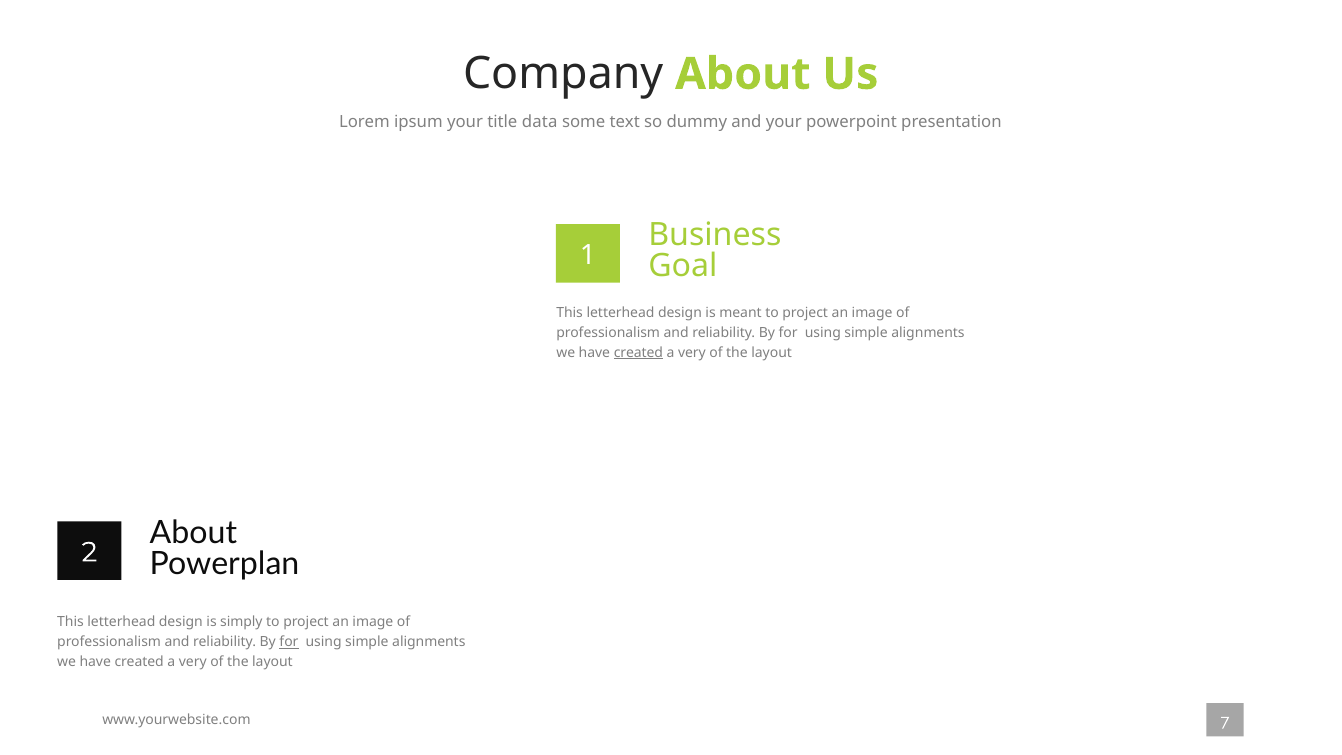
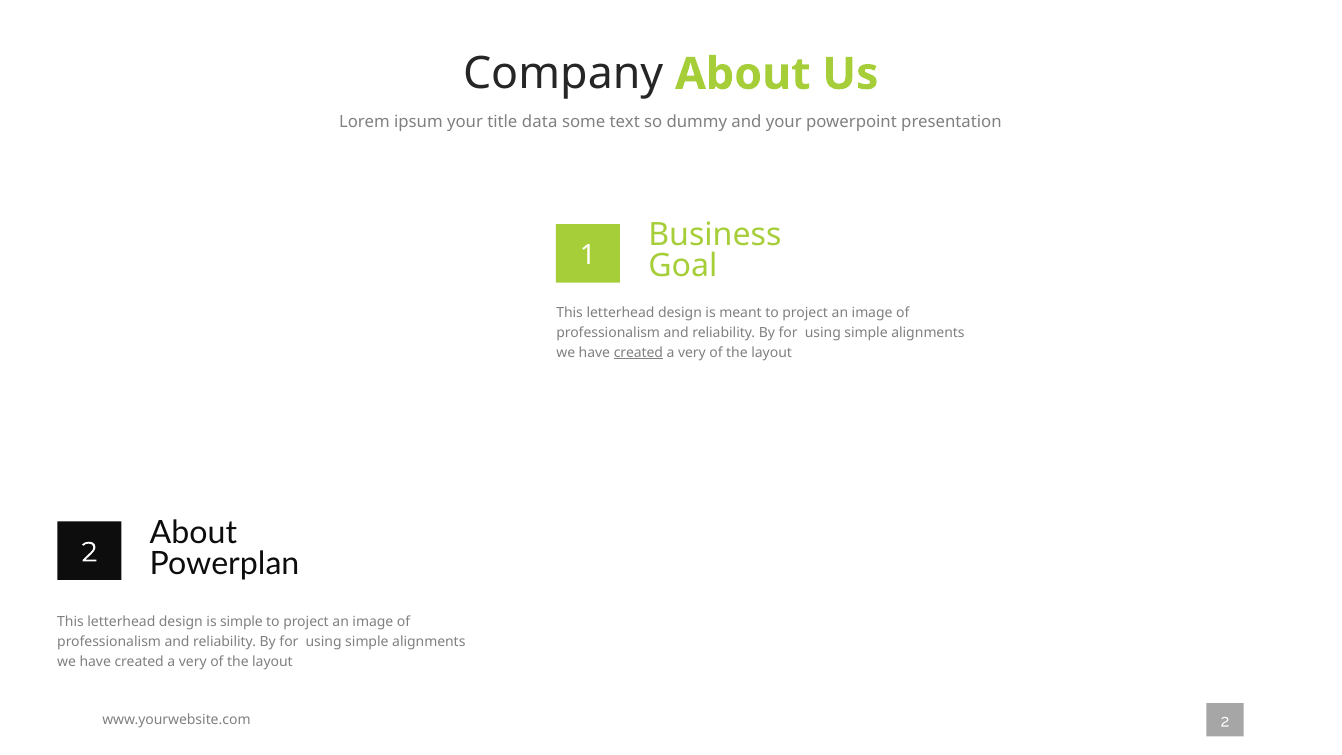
is simply: simply -> simple
for at (289, 642) underline: present -> none
www.yourwebsite.com 7: 7 -> 2
